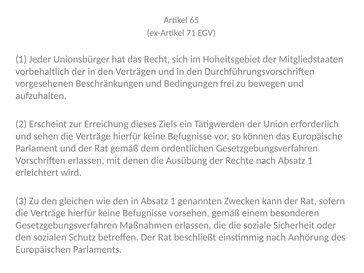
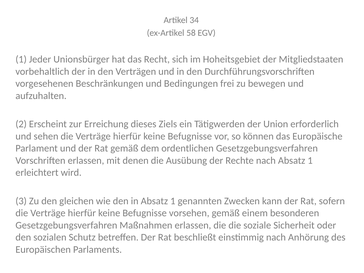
65: 65 -> 34
71: 71 -> 58
